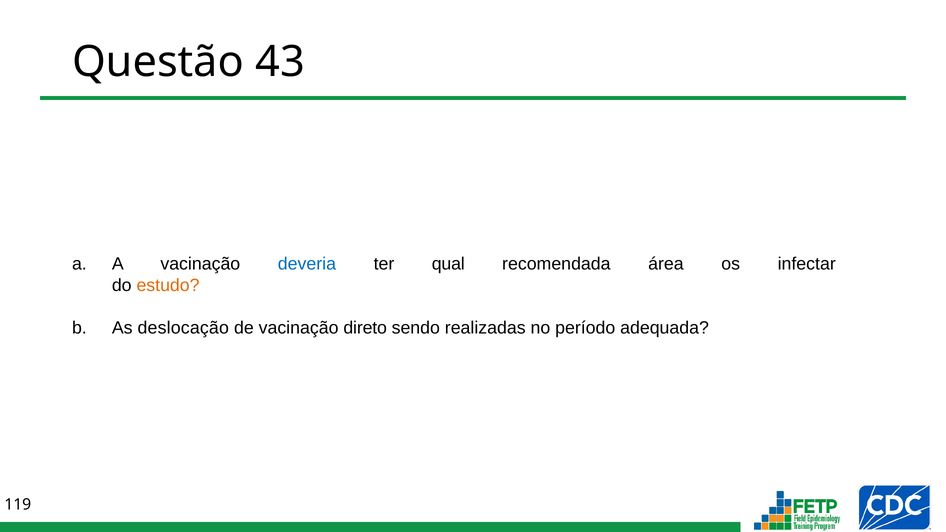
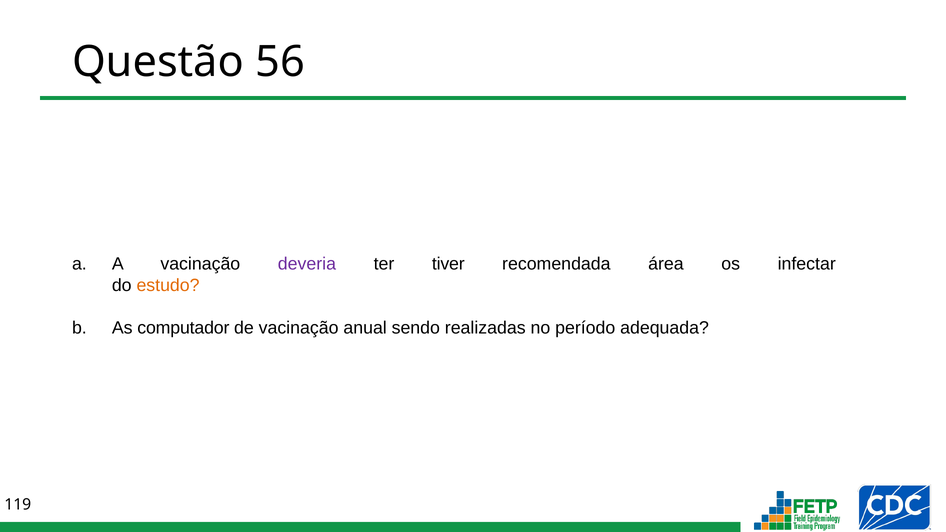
43: 43 -> 56
deveria colour: blue -> purple
qual: qual -> tiver
deslocação: deslocação -> computador
direto: direto -> anual
